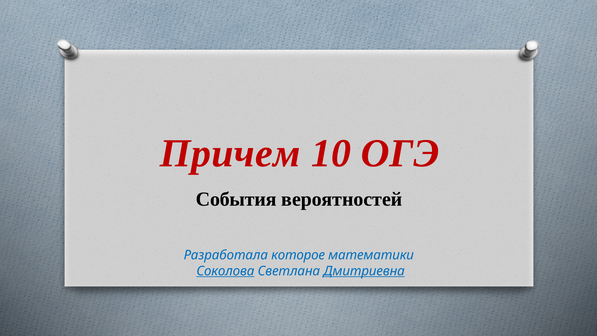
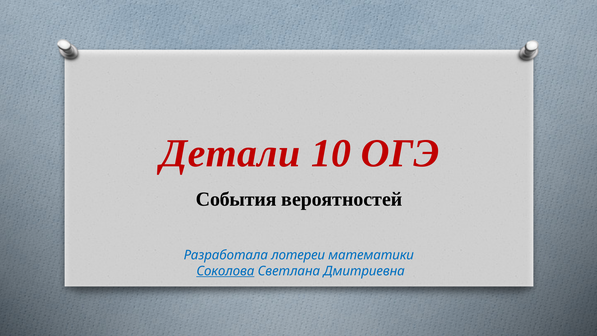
Причем: Причем -> Детали
которое: которое -> лотереи
Дмитриевна underline: present -> none
